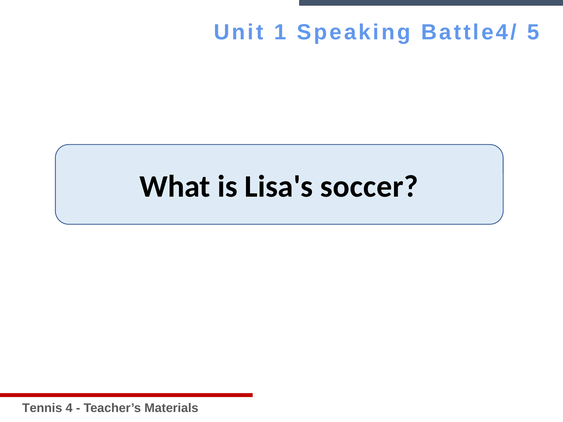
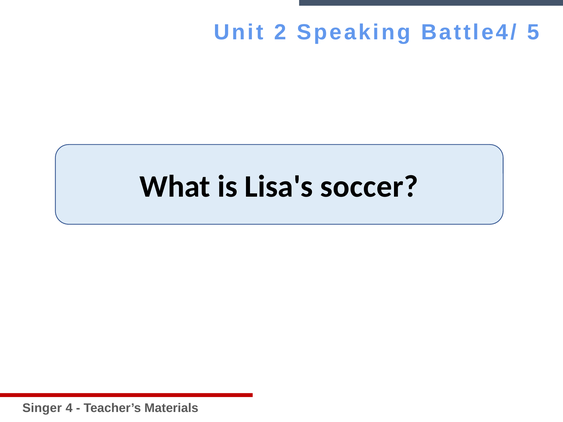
1: 1 -> 2
Tennis: Tennis -> Singer
